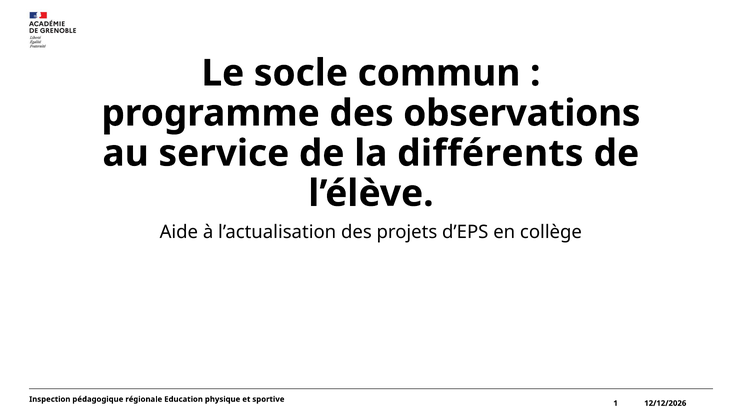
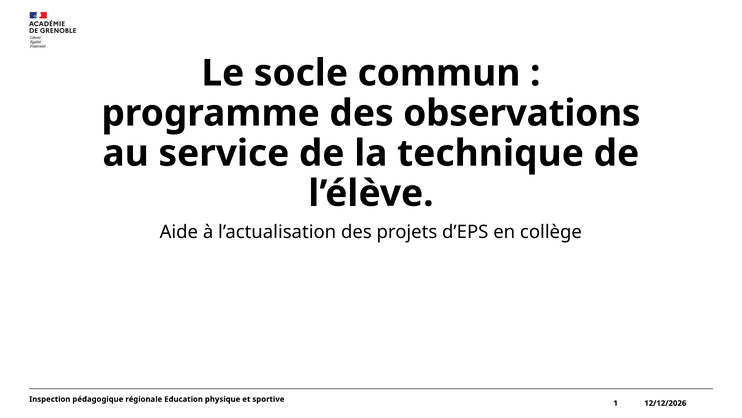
différents: différents -> technique
